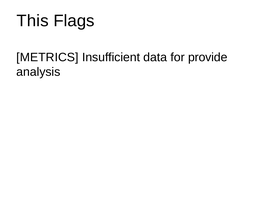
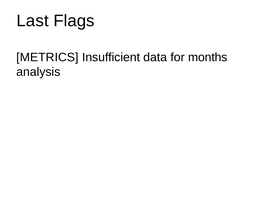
This: This -> Last
provide: provide -> months
